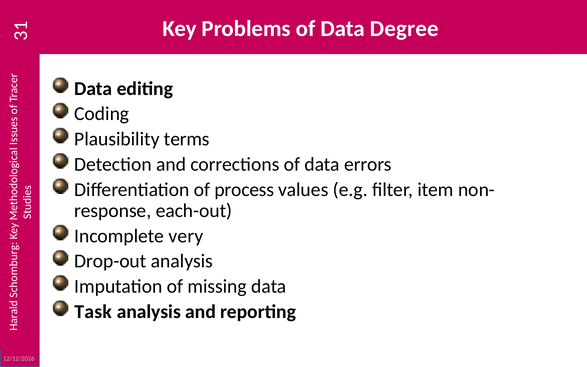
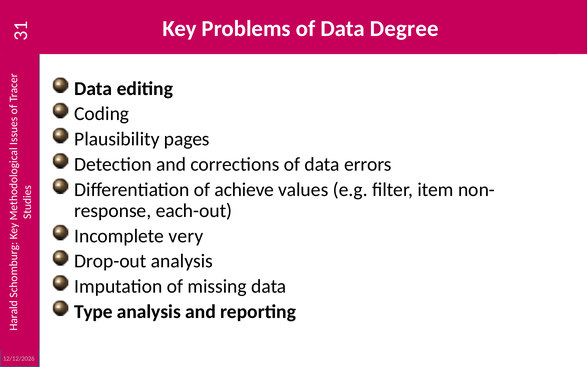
terms: terms -> pages
process: process -> achieve
Task: Task -> Type
